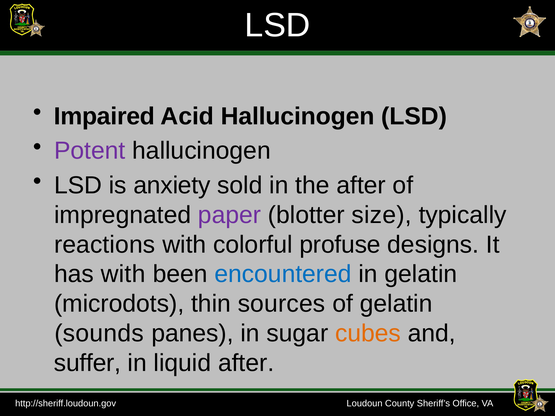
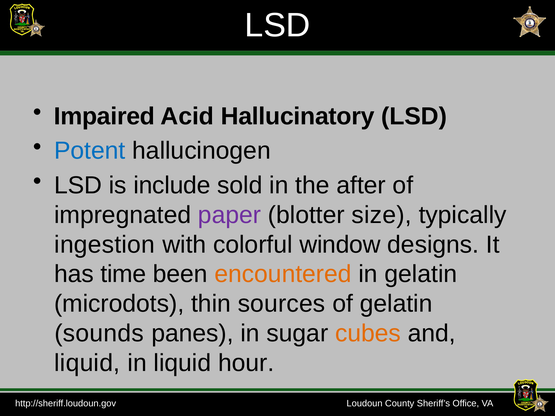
Acid Hallucinogen: Hallucinogen -> Hallucinatory
Potent colour: purple -> blue
anxiety: anxiety -> include
reactions: reactions -> ingestion
profuse: profuse -> window
has with: with -> time
encountered colour: blue -> orange
suffer at (87, 363): suffer -> liquid
liquid after: after -> hour
